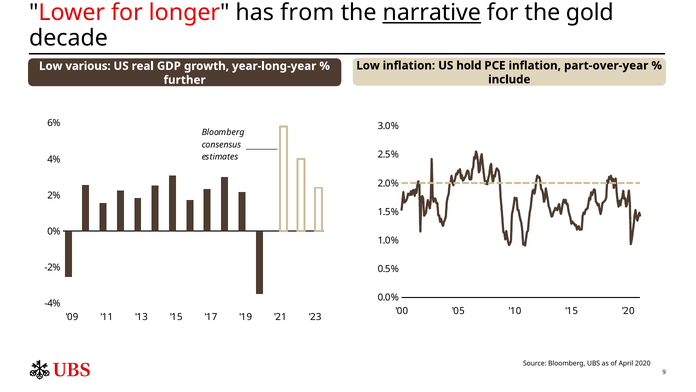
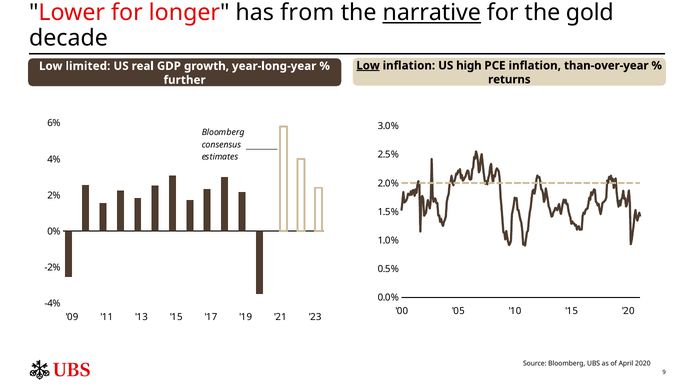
Low at (368, 65) underline: none -> present
hold: hold -> high
part-over-year: part-over-year -> than-over-year
various: various -> limited
include: include -> returns
